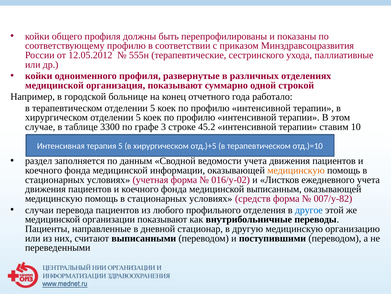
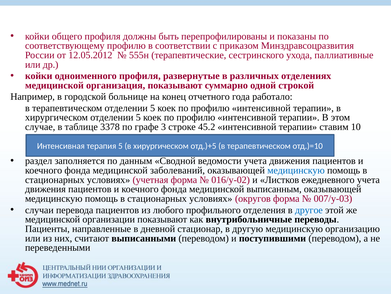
3300: 3300 -> 3378
информации: информации -> заболеваний
медицинскую at (296, 170) colour: orange -> blue
средств: средств -> округов
007/у-82: 007/у-82 -> 007/у-03
